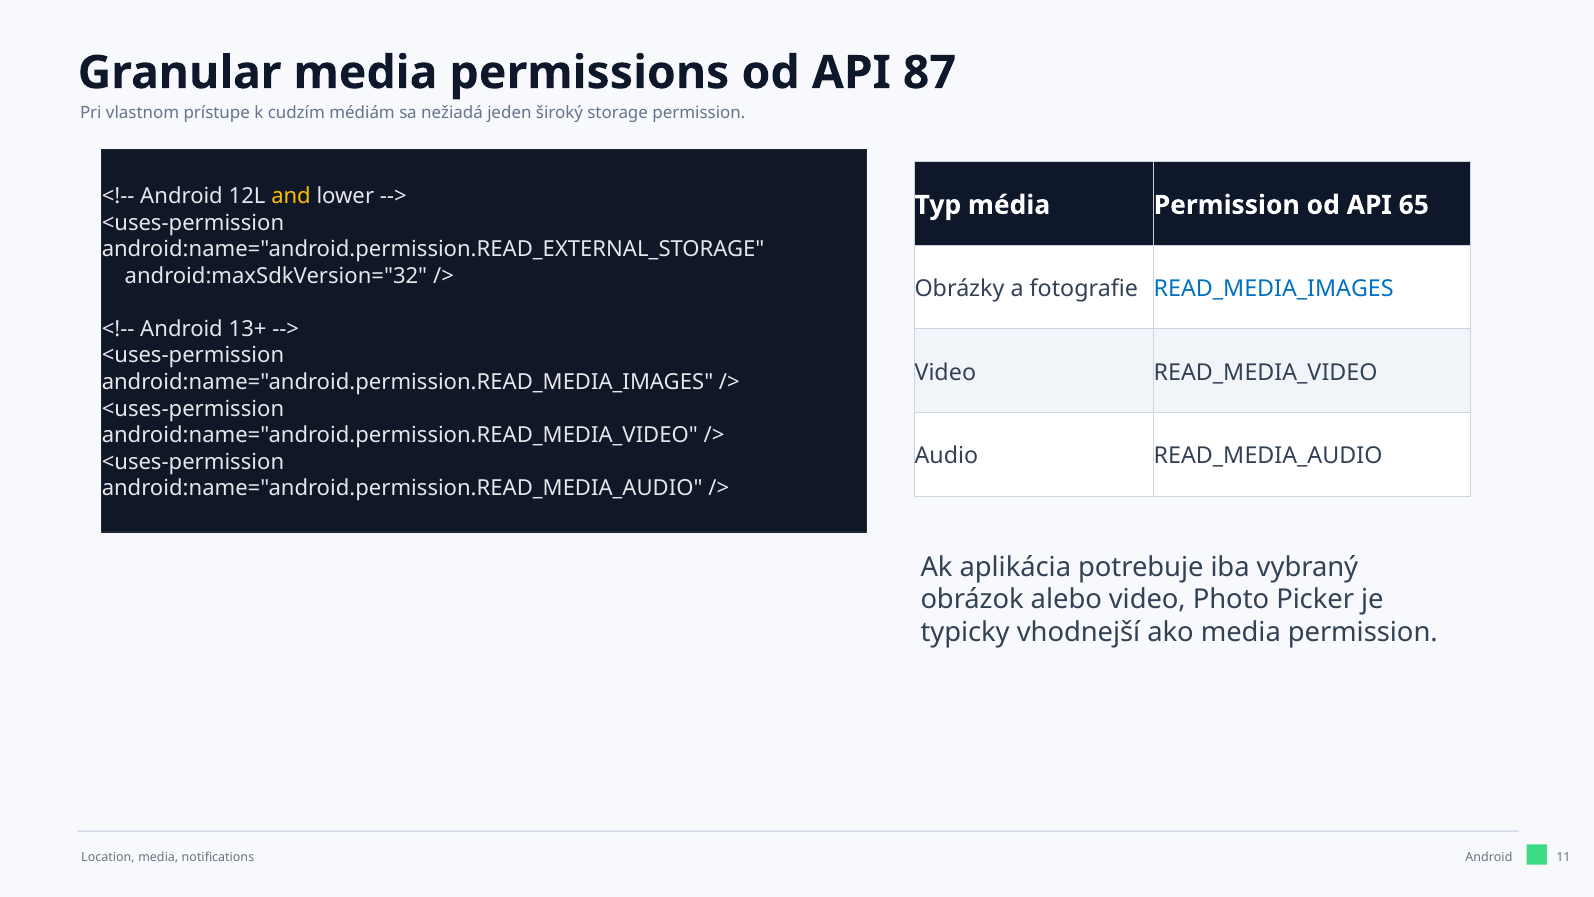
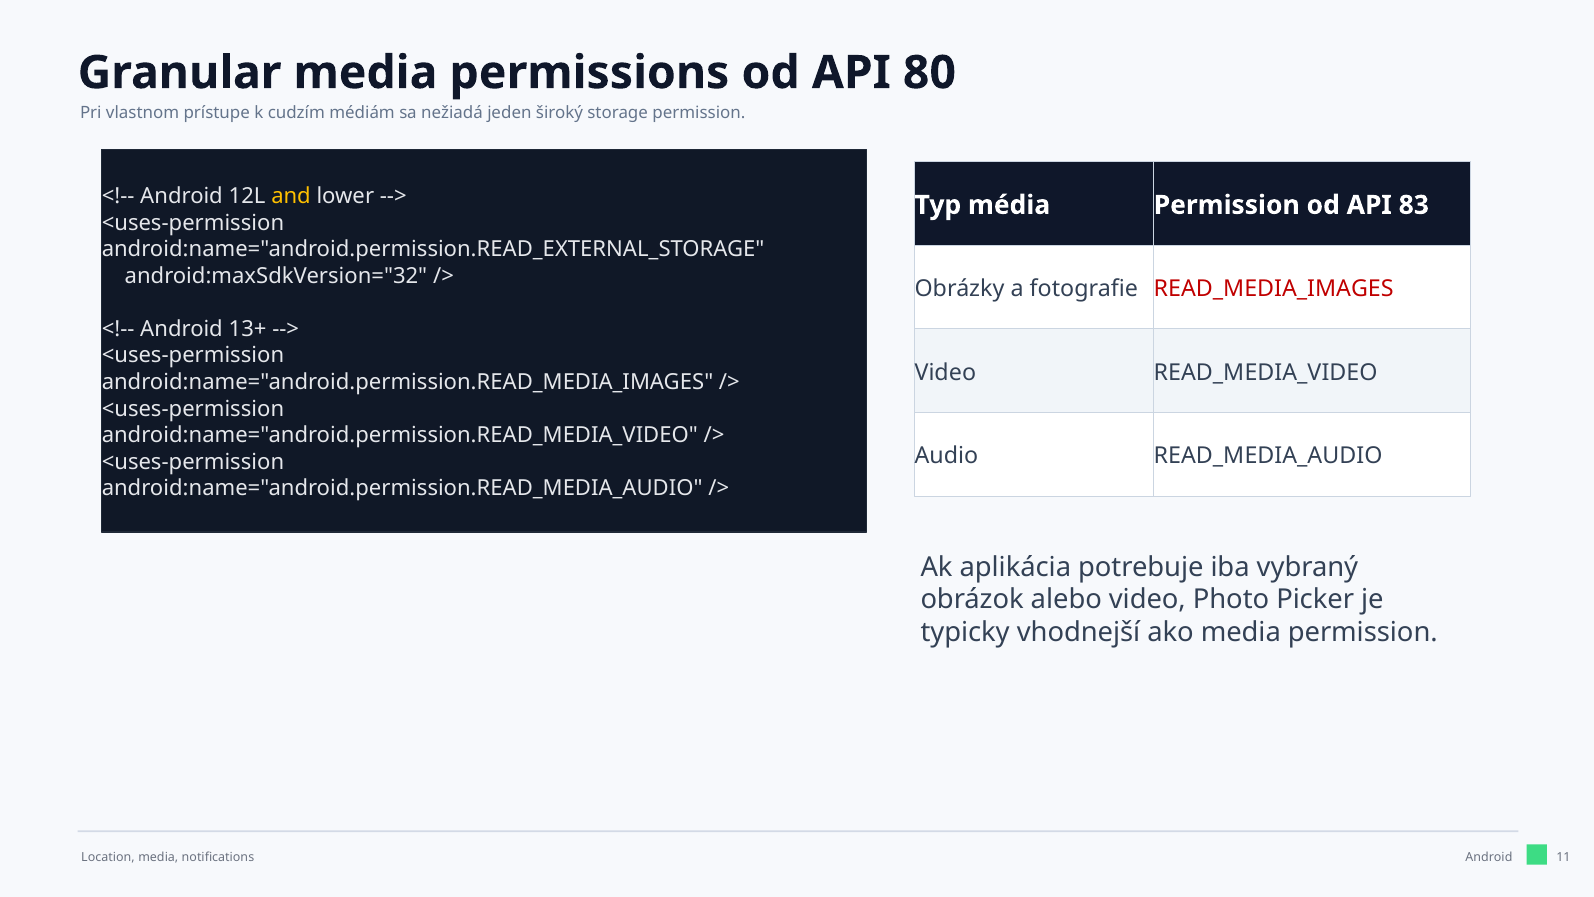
87: 87 -> 80
65: 65 -> 83
READ_MEDIA_IMAGES colour: blue -> red
